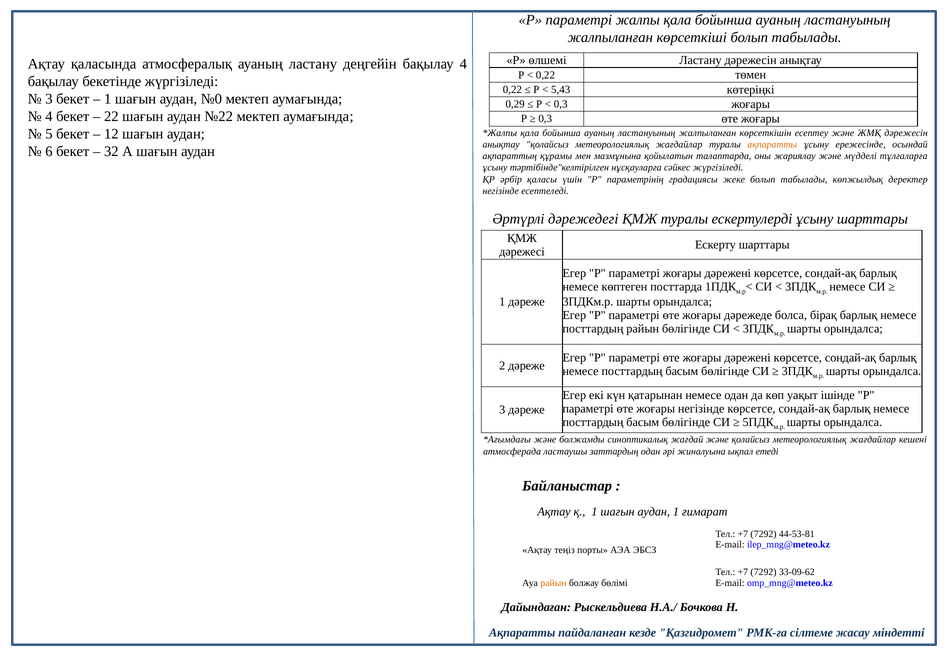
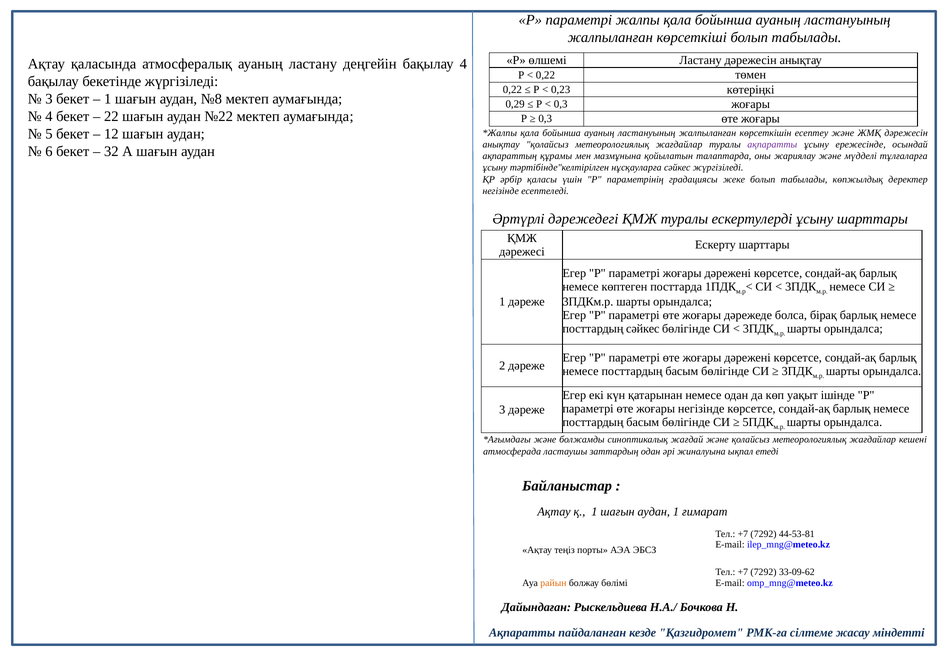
5,43: 5,43 -> 0,23
№0: №0 -> №8
ақпаратты at (772, 145) colour: orange -> purple
посттардың райын: райын -> сәйкес
